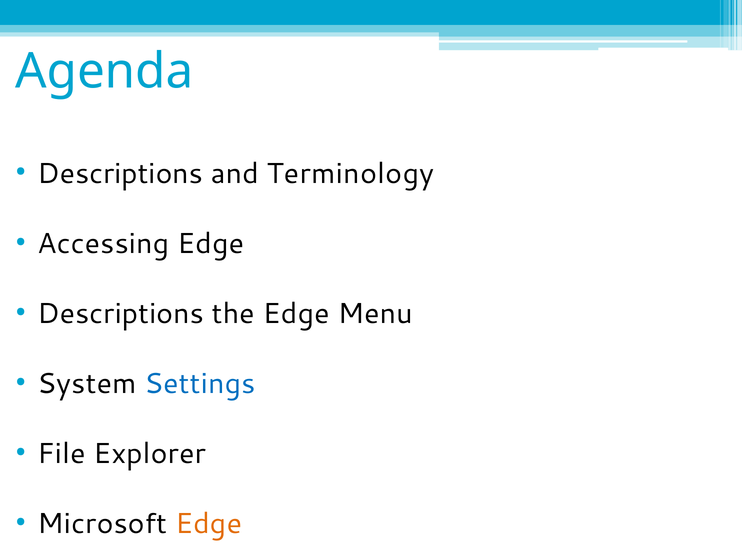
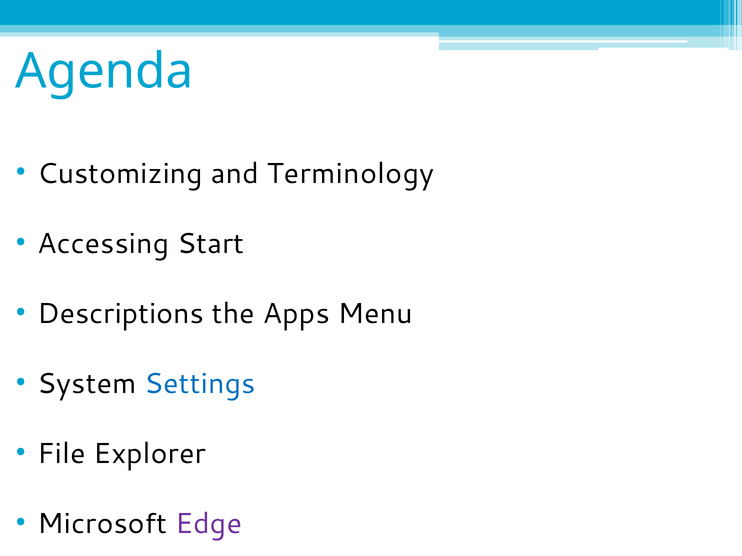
Descriptions at (120, 174): Descriptions -> Customizing
Accessing Edge: Edge -> Start
the Edge: Edge -> Apps
Edge at (209, 524) colour: orange -> purple
